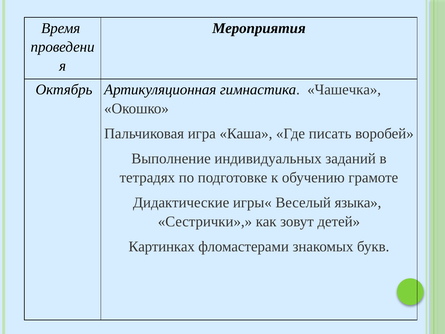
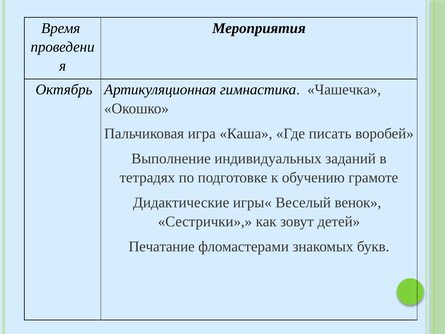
языка: языка -> венок
Картинках: Картинках -> Печатание
